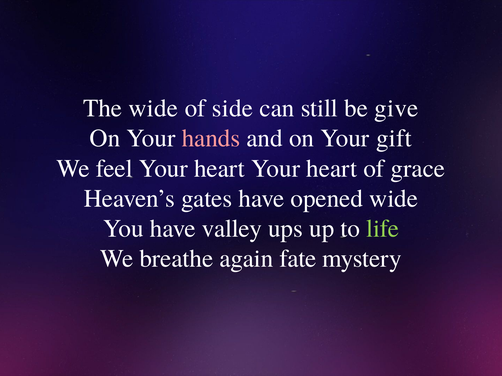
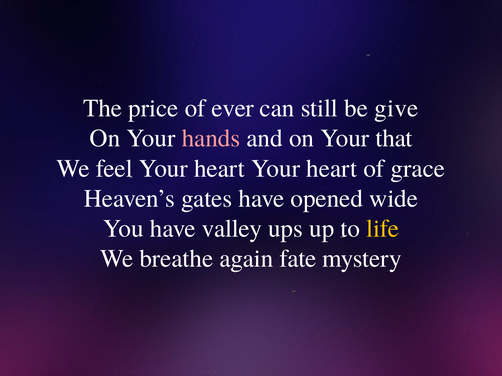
The wide: wide -> price
side: side -> ever
gift: gift -> that
life colour: light green -> yellow
